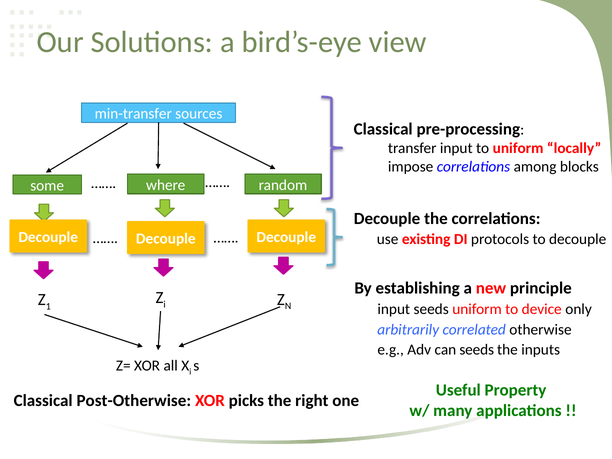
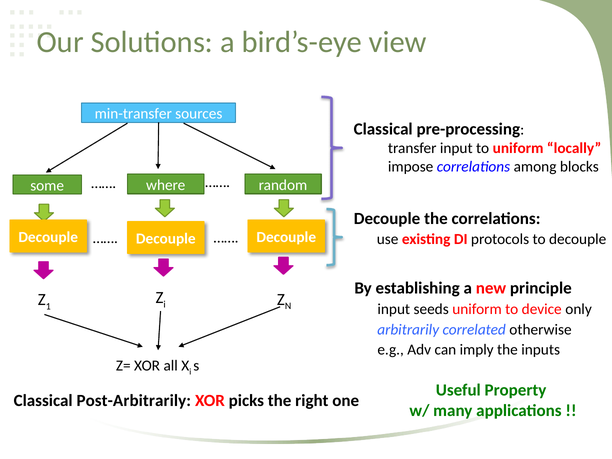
can seeds: seeds -> imply
Post-Otherwise: Post-Otherwise -> Post-Arbitrarily
